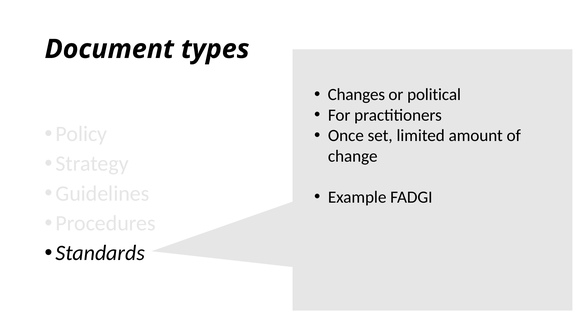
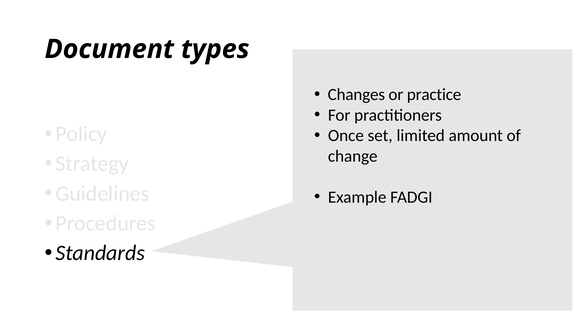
political: political -> practice
